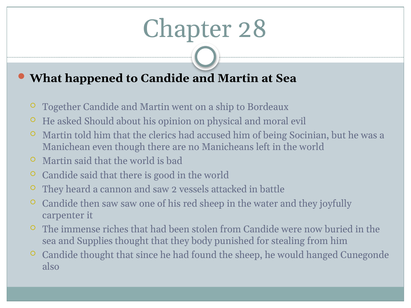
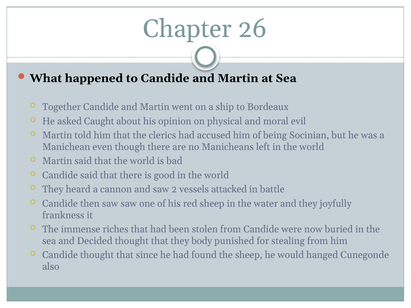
28: 28 -> 26
Should: Should -> Caught
carpenter: carpenter -> frankness
Supplies: Supplies -> Decided
